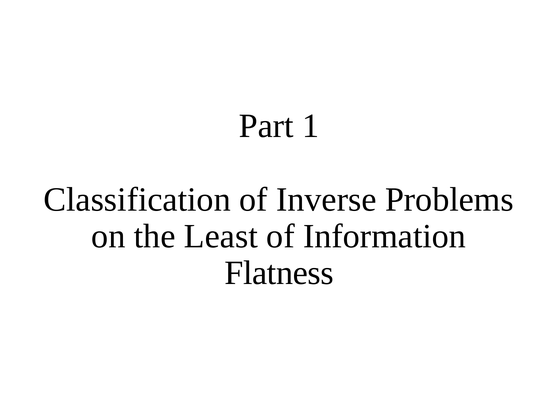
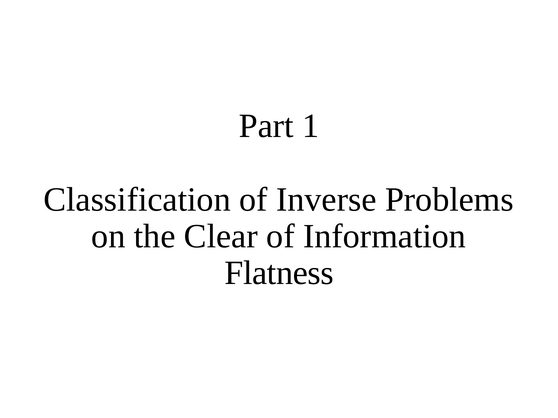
Least: Least -> Clear
